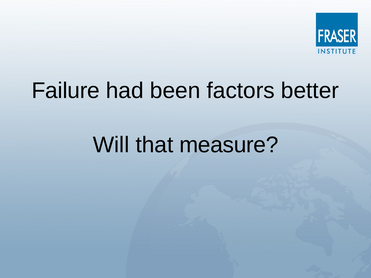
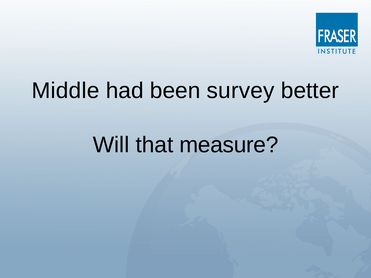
Failure: Failure -> Middle
factors: factors -> survey
